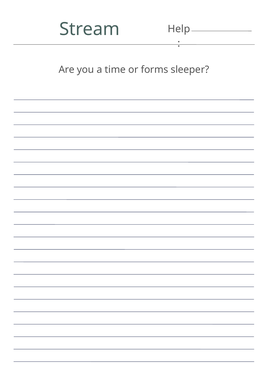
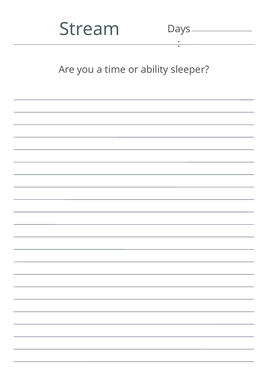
Help: Help -> Days
forms: forms -> ability
